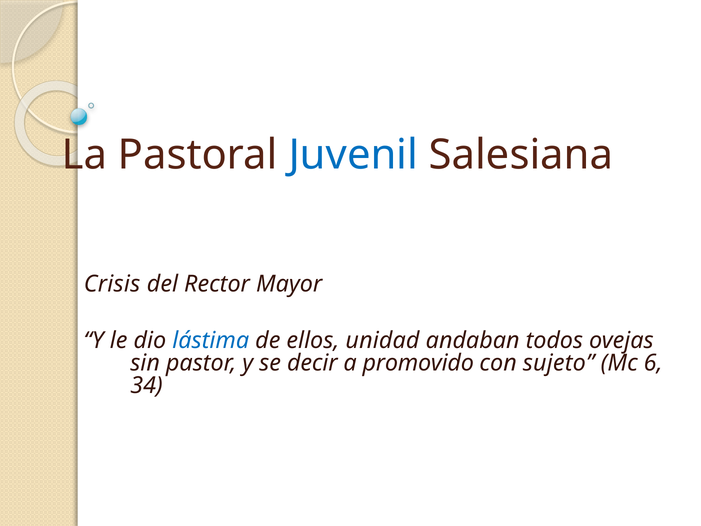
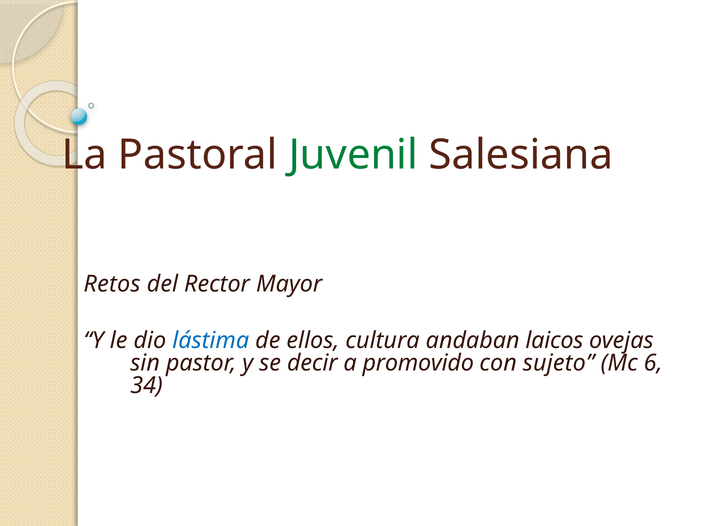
Juvenil colour: blue -> green
Crisis: Crisis -> Retos
unidad: unidad -> cultura
todos: todos -> laicos
